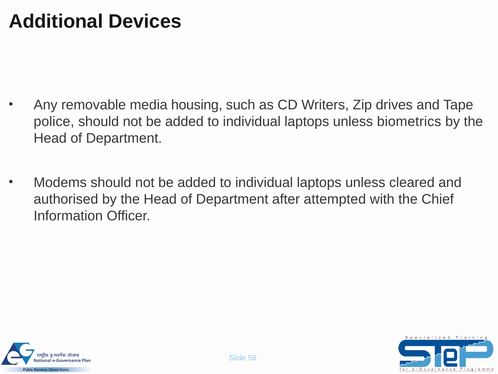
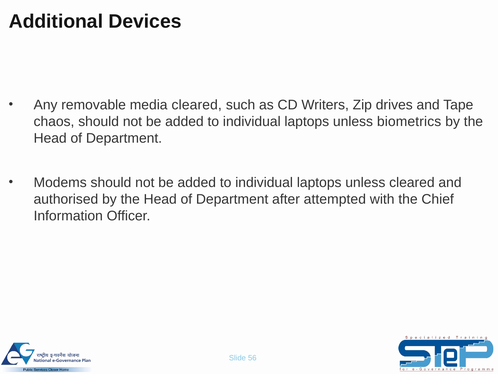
media housing: housing -> cleared
police: police -> chaos
